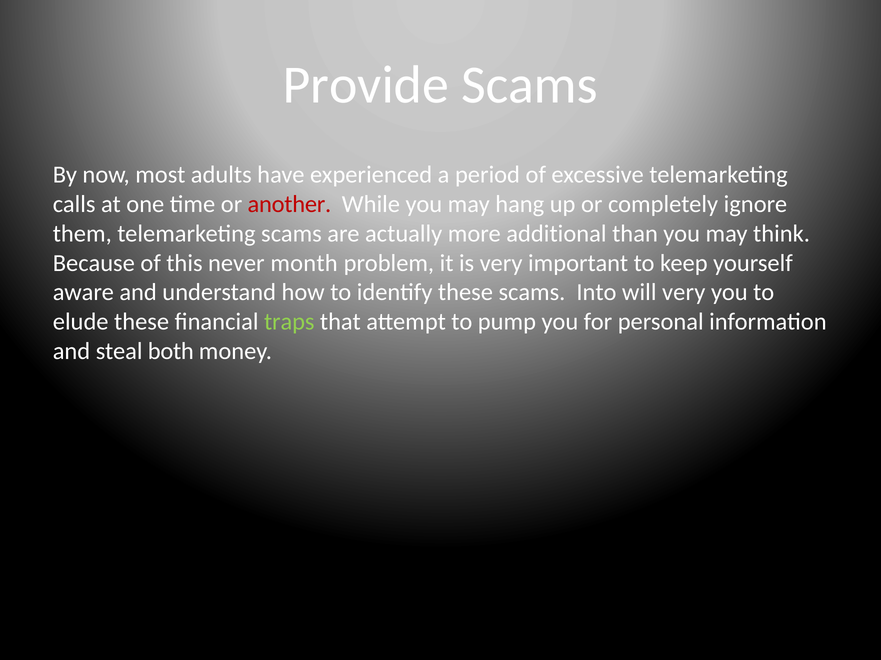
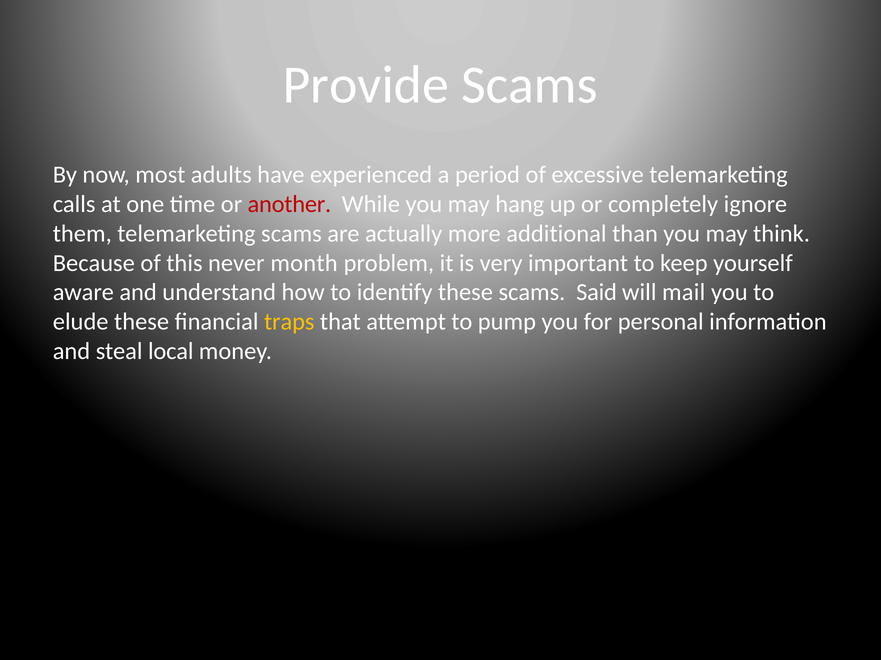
Into: Into -> Said
will very: very -> mail
traps colour: light green -> yellow
both: both -> local
